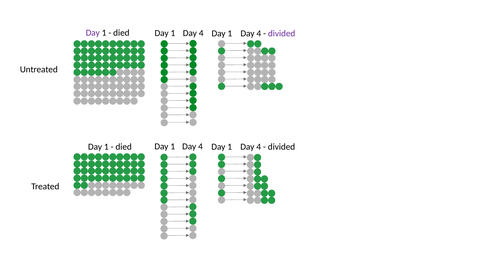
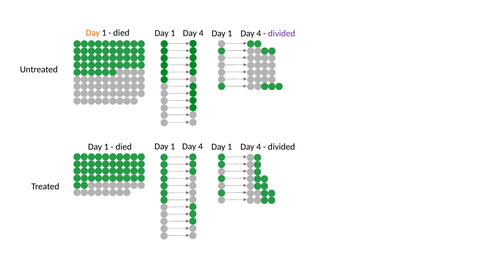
Day at (93, 33) colour: purple -> orange
